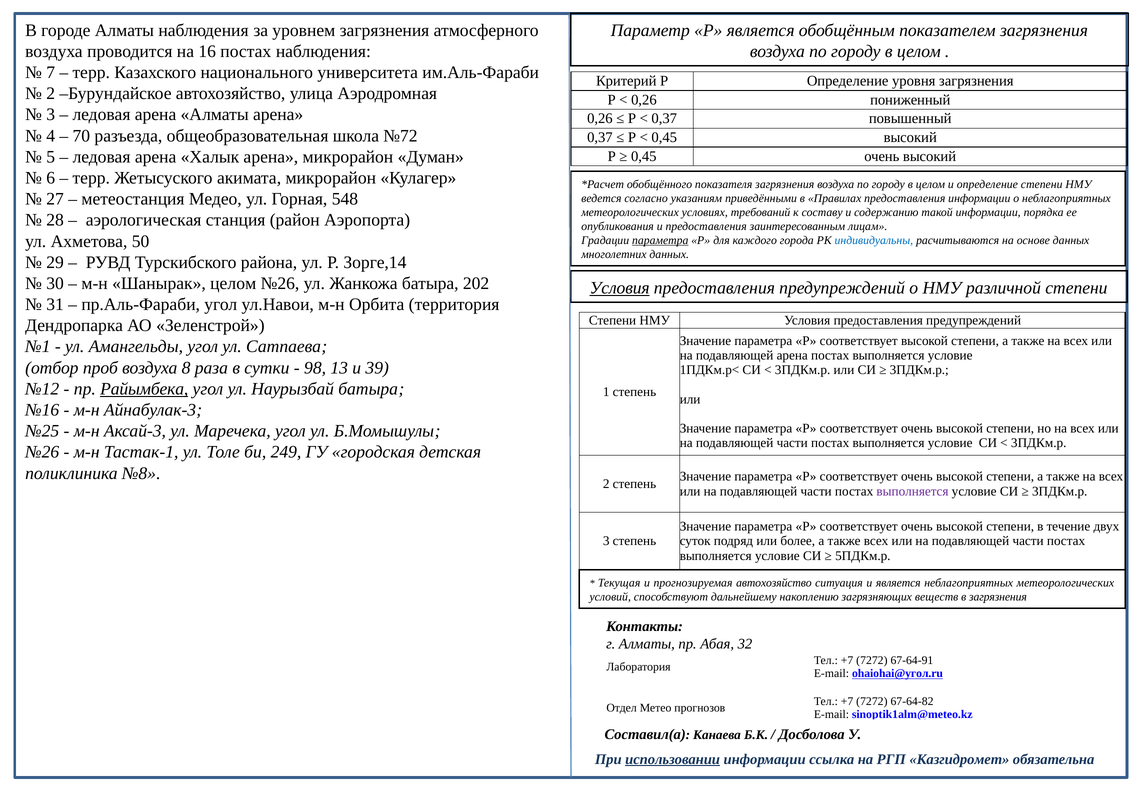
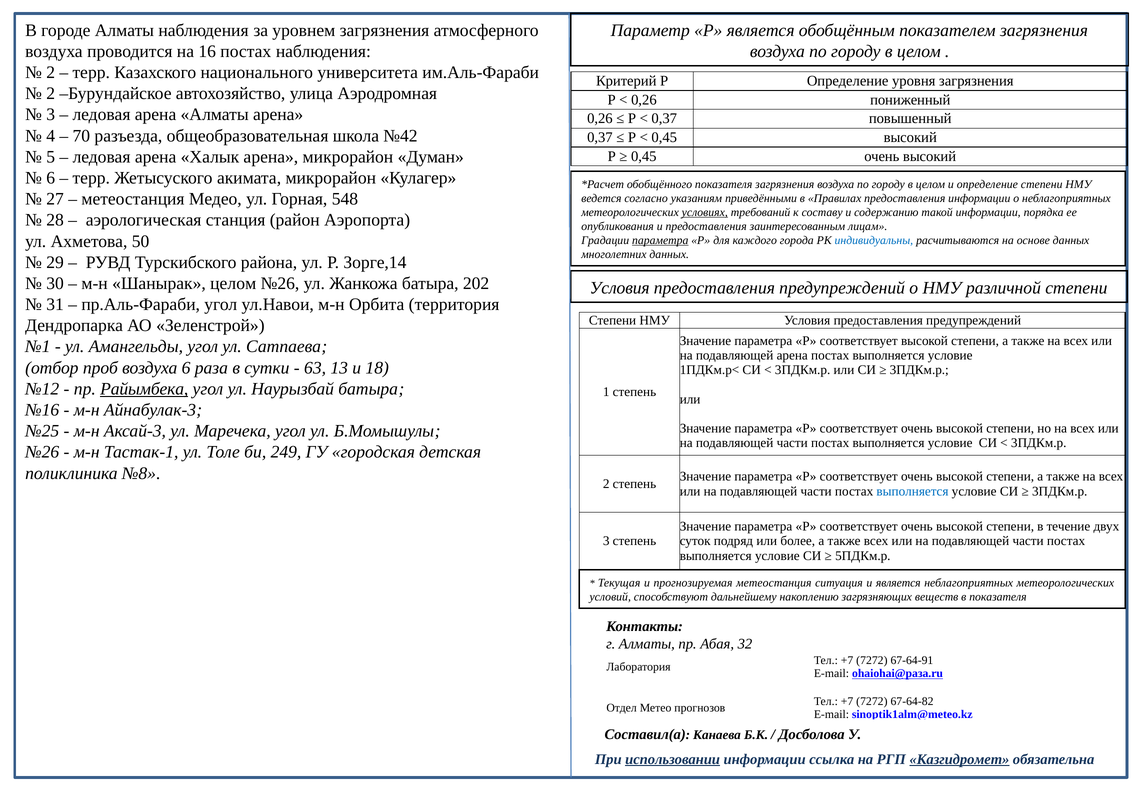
7 at (51, 72): 7 -> 2
№72: №72 -> №42
условиях underline: none -> present
Условия at (620, 288) underline: present -> none
воздуха 8: 8 -> 6
98: 98 -> 63
39: 39 -> 18
выполняется at (912, 491) colour: purple -> blue
прогнозируемая автохозяйство: автохозяйство -> метеостанция
в загрязнения: загрязнения -> показателя
ohaiohai@угол.ru: ohaiohai@угол.ru -> ohaiohai@раза.ru
Казгидромет underline: none -> present
